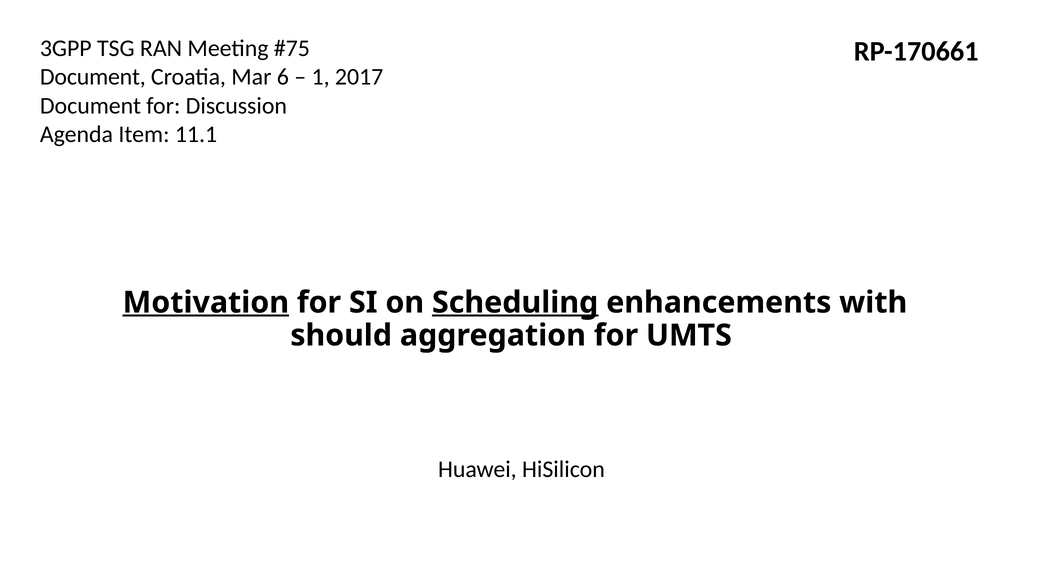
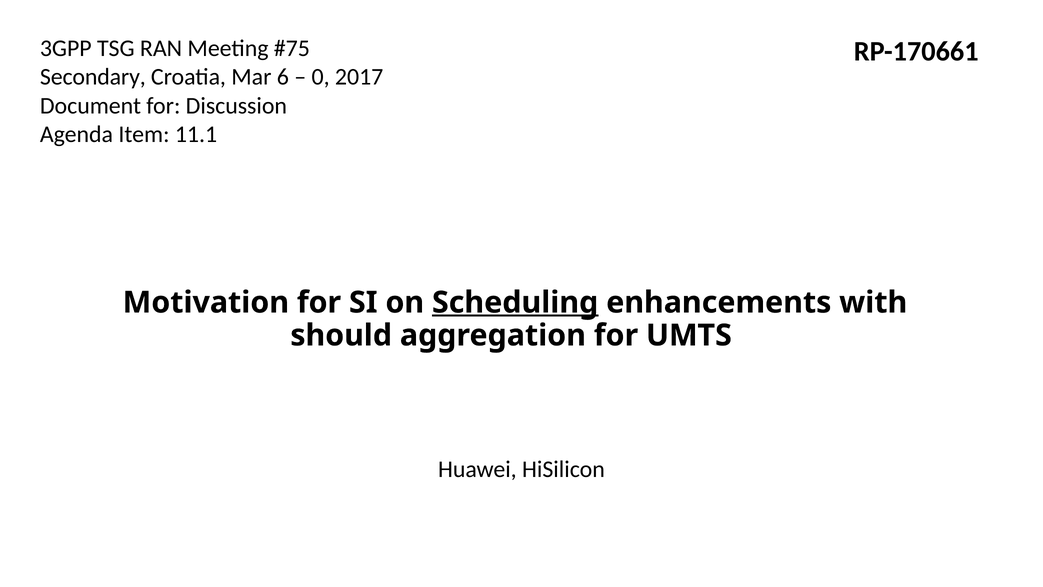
Document at (93, 77): Document -> Secondary
1: 1 -> 0
Motivation underline: present -> none
